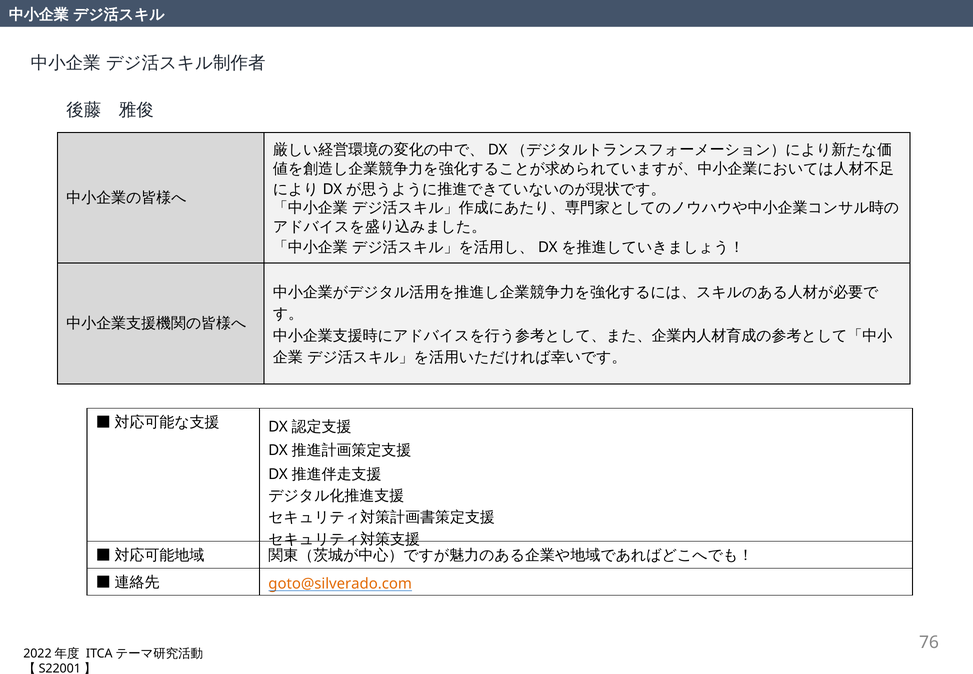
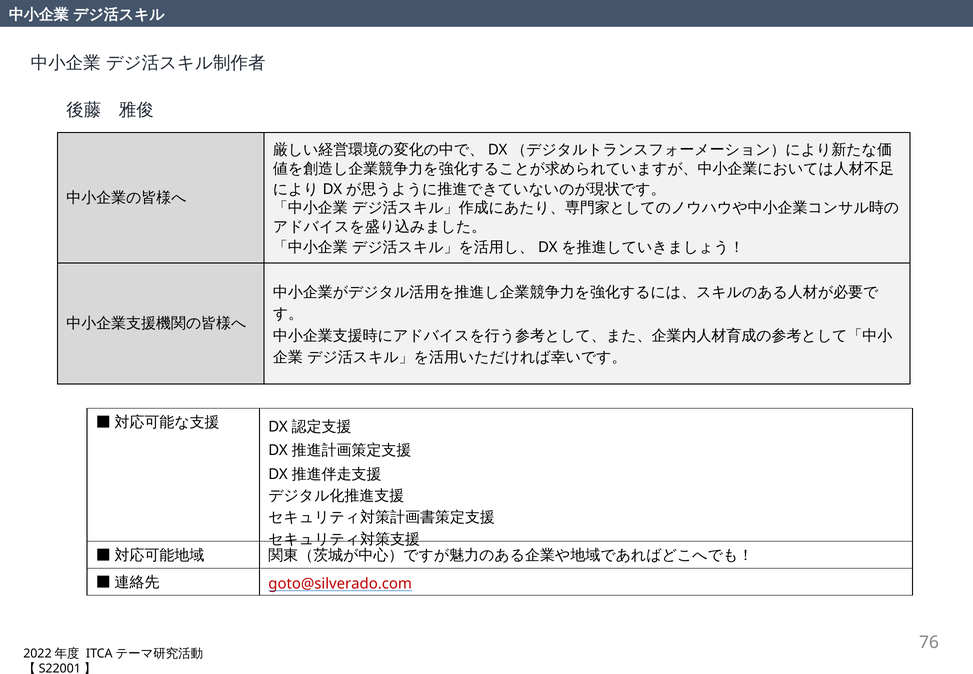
goto@silverado.com colour: orange -> red
